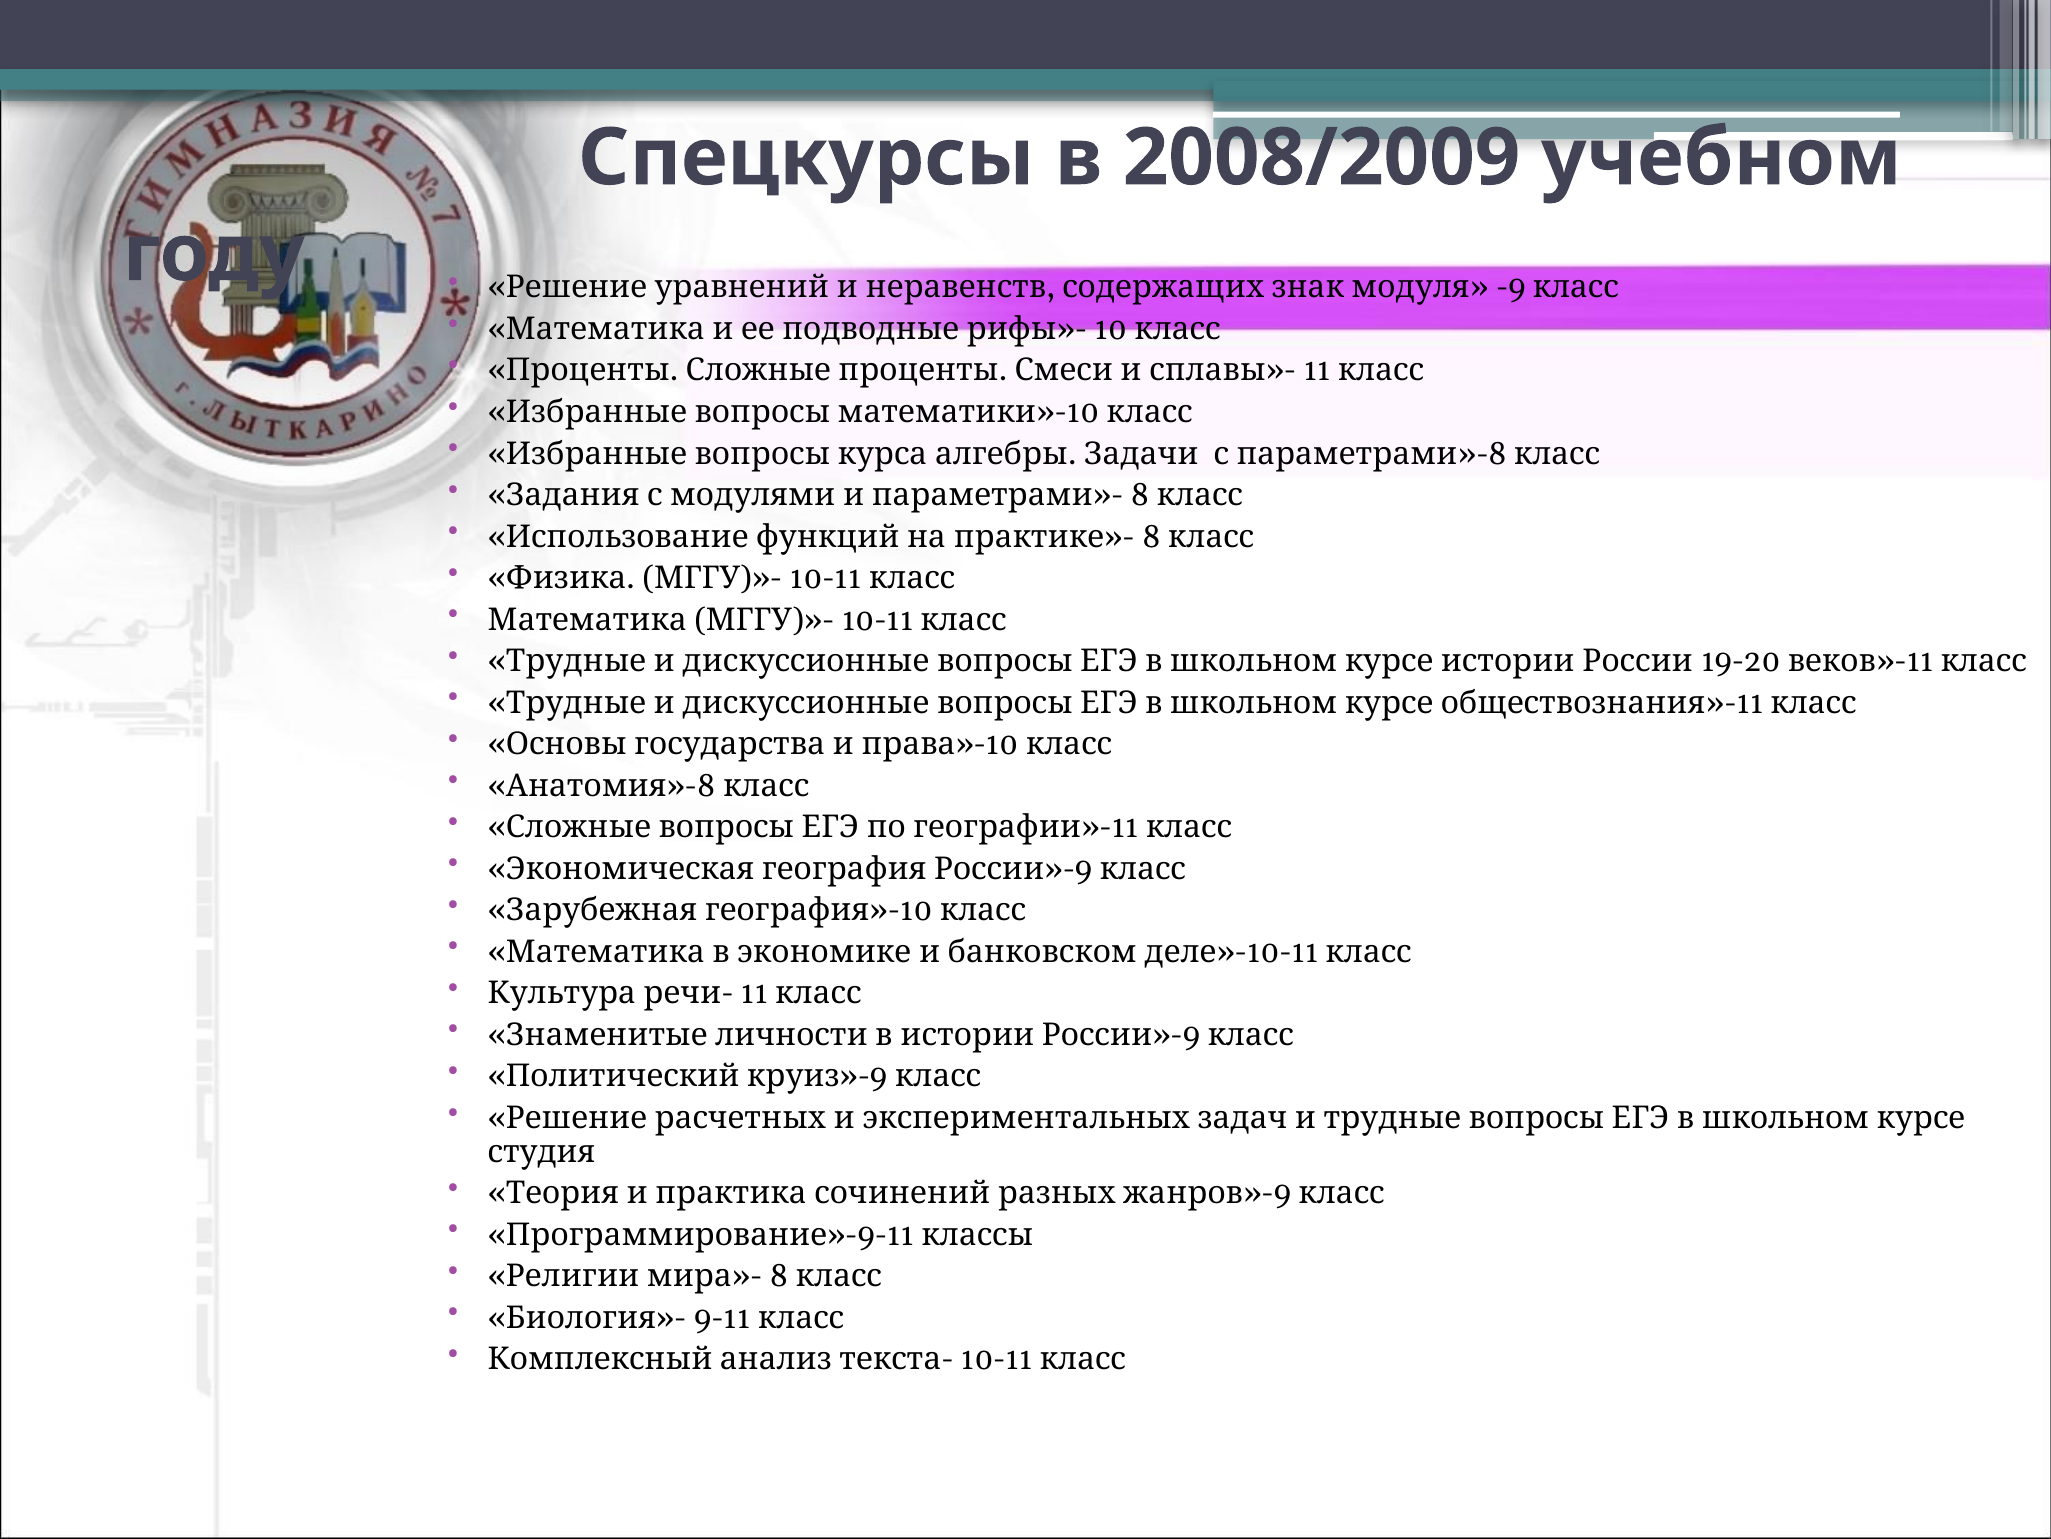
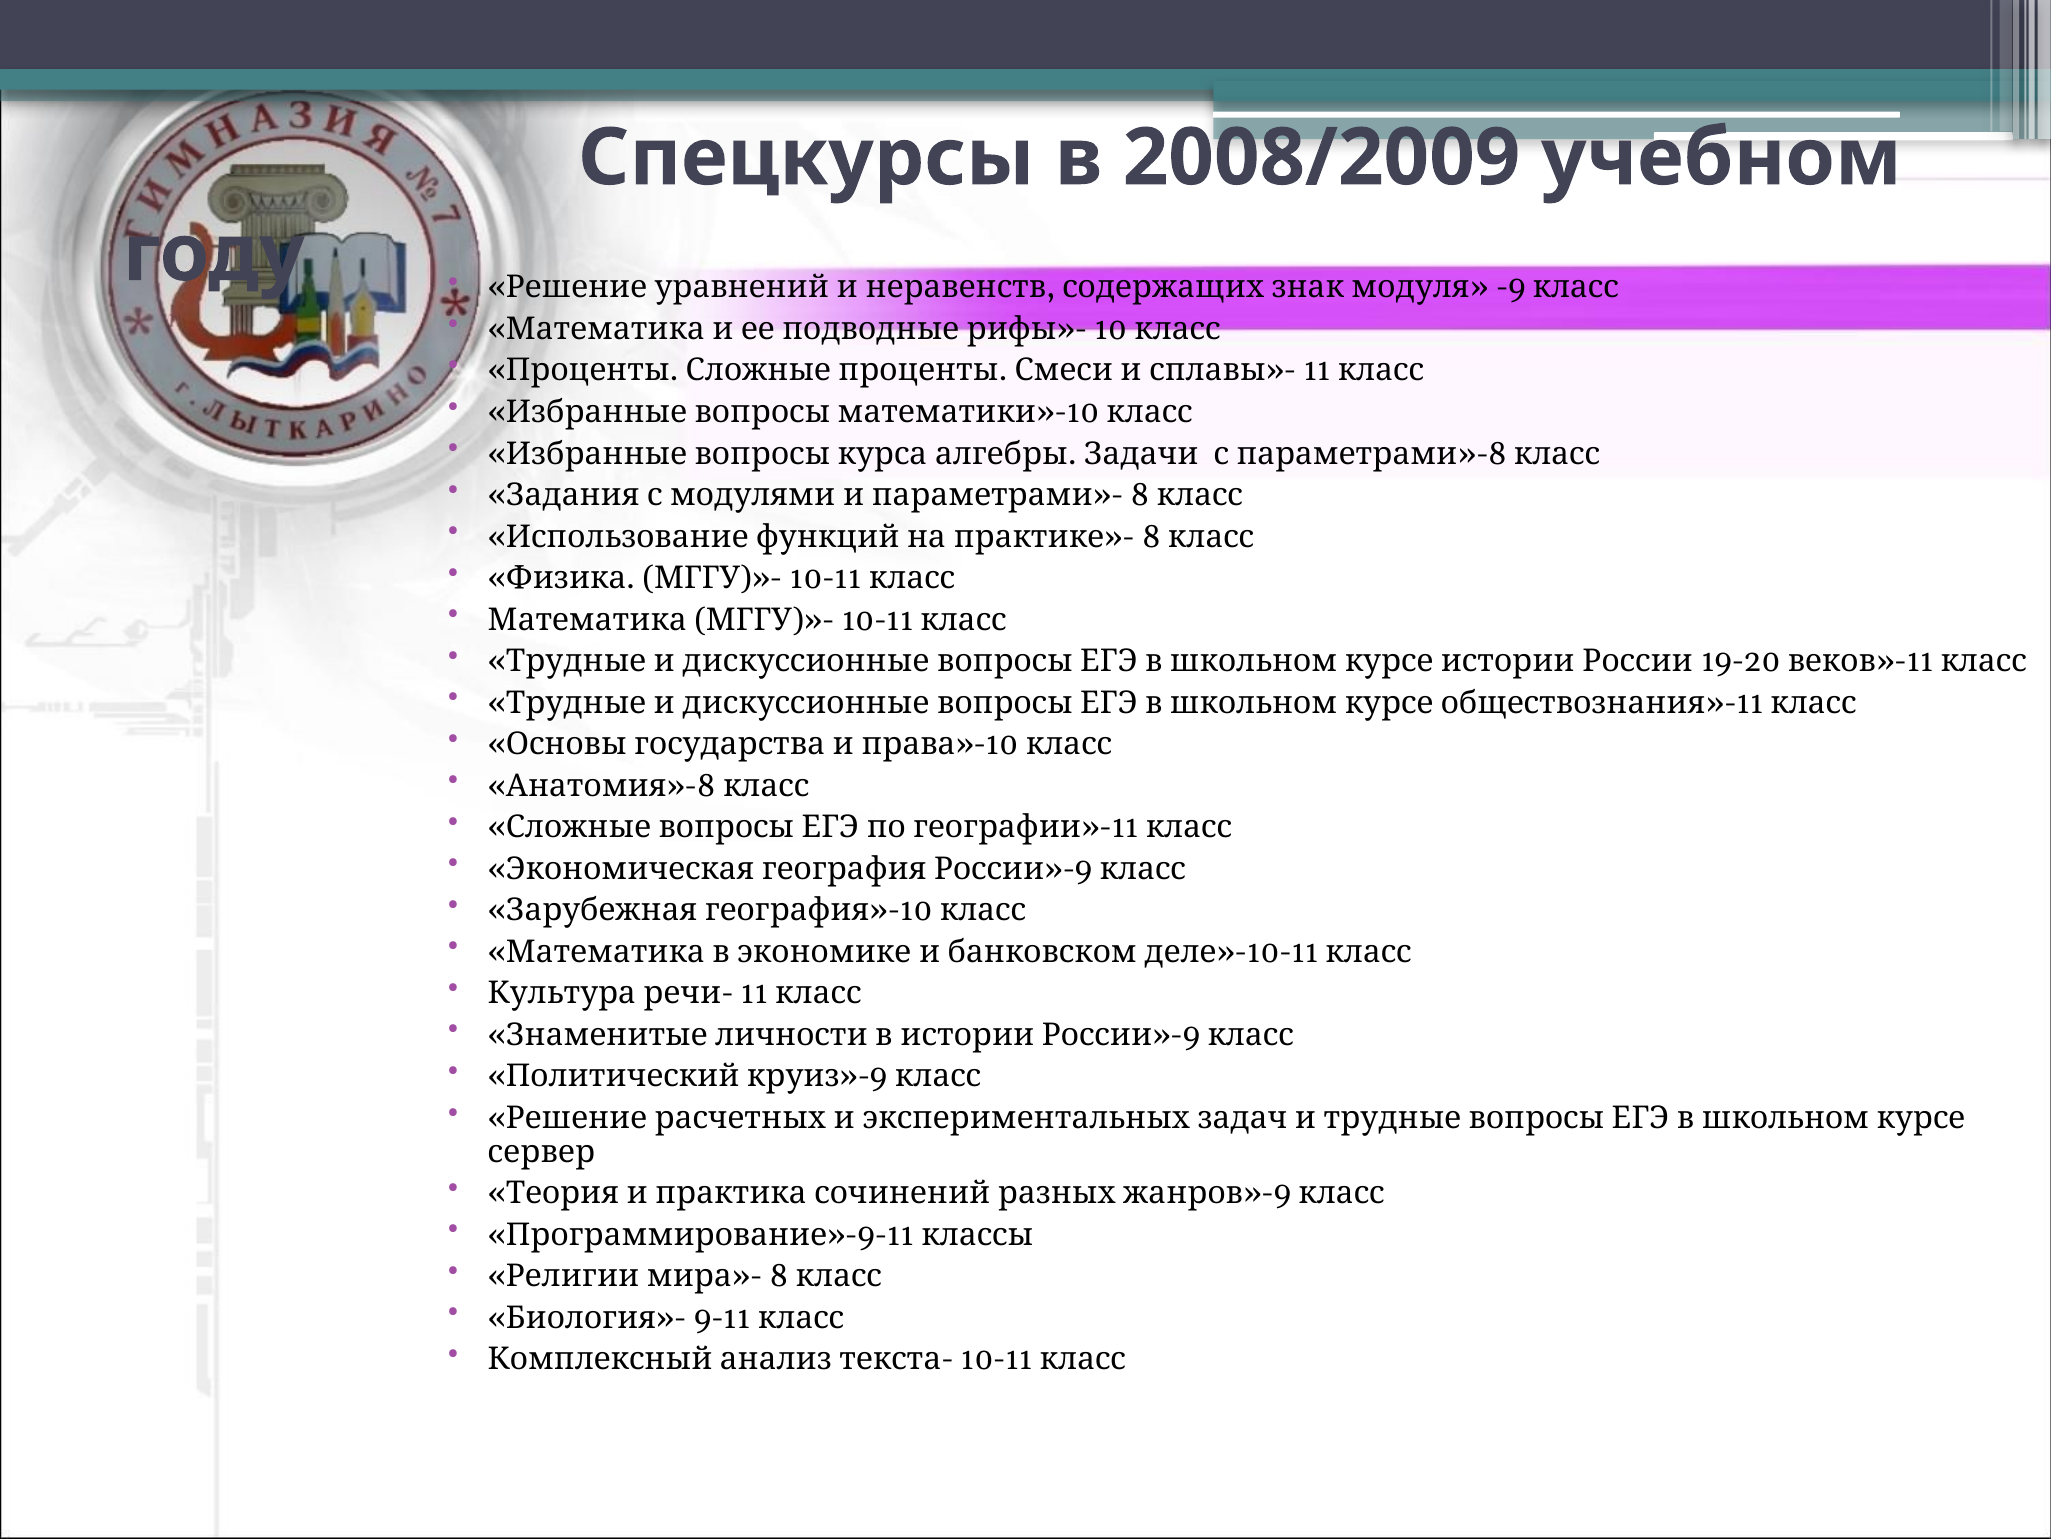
студия: студия -> сервер
